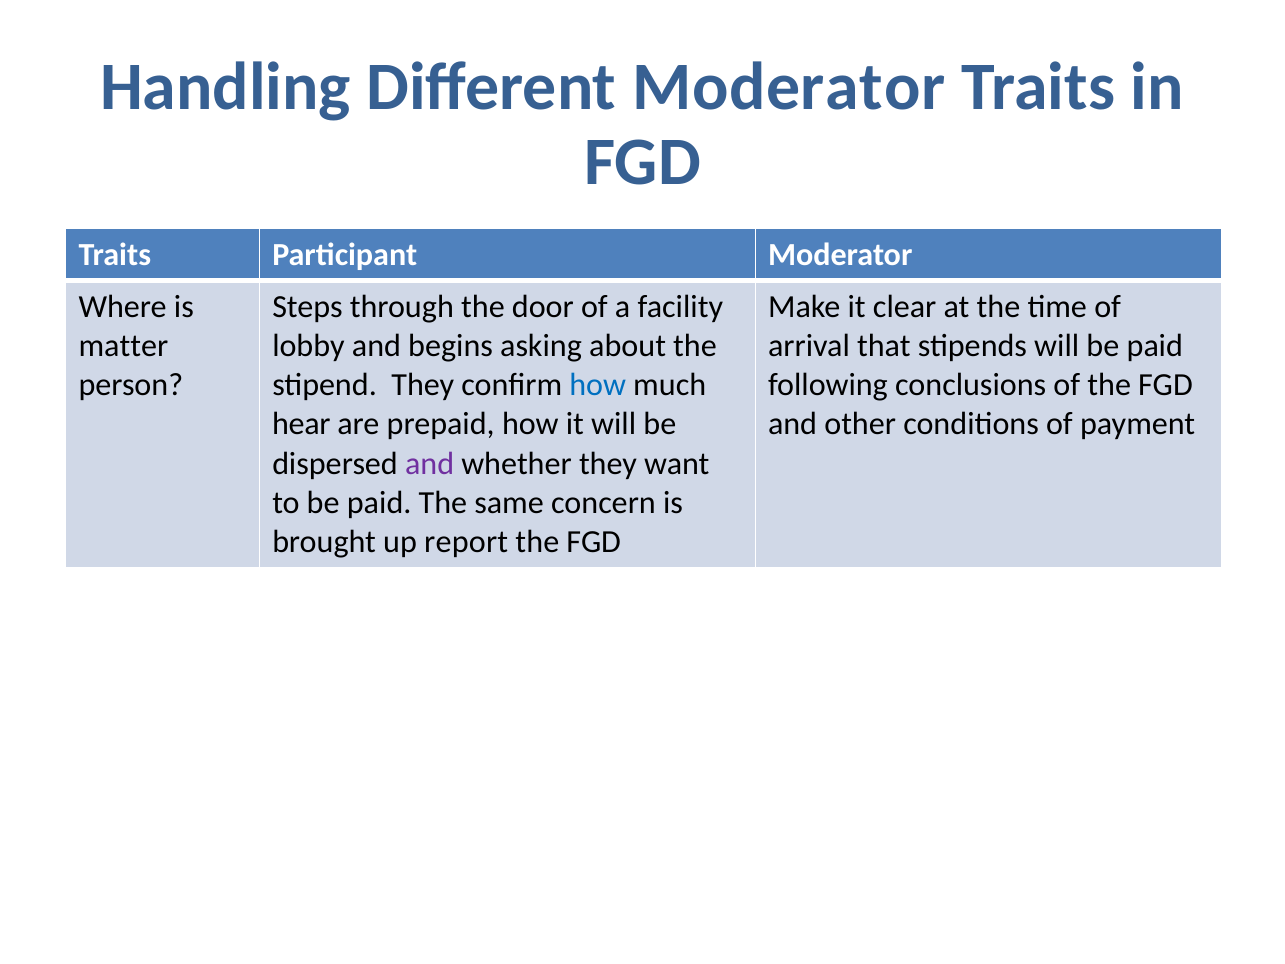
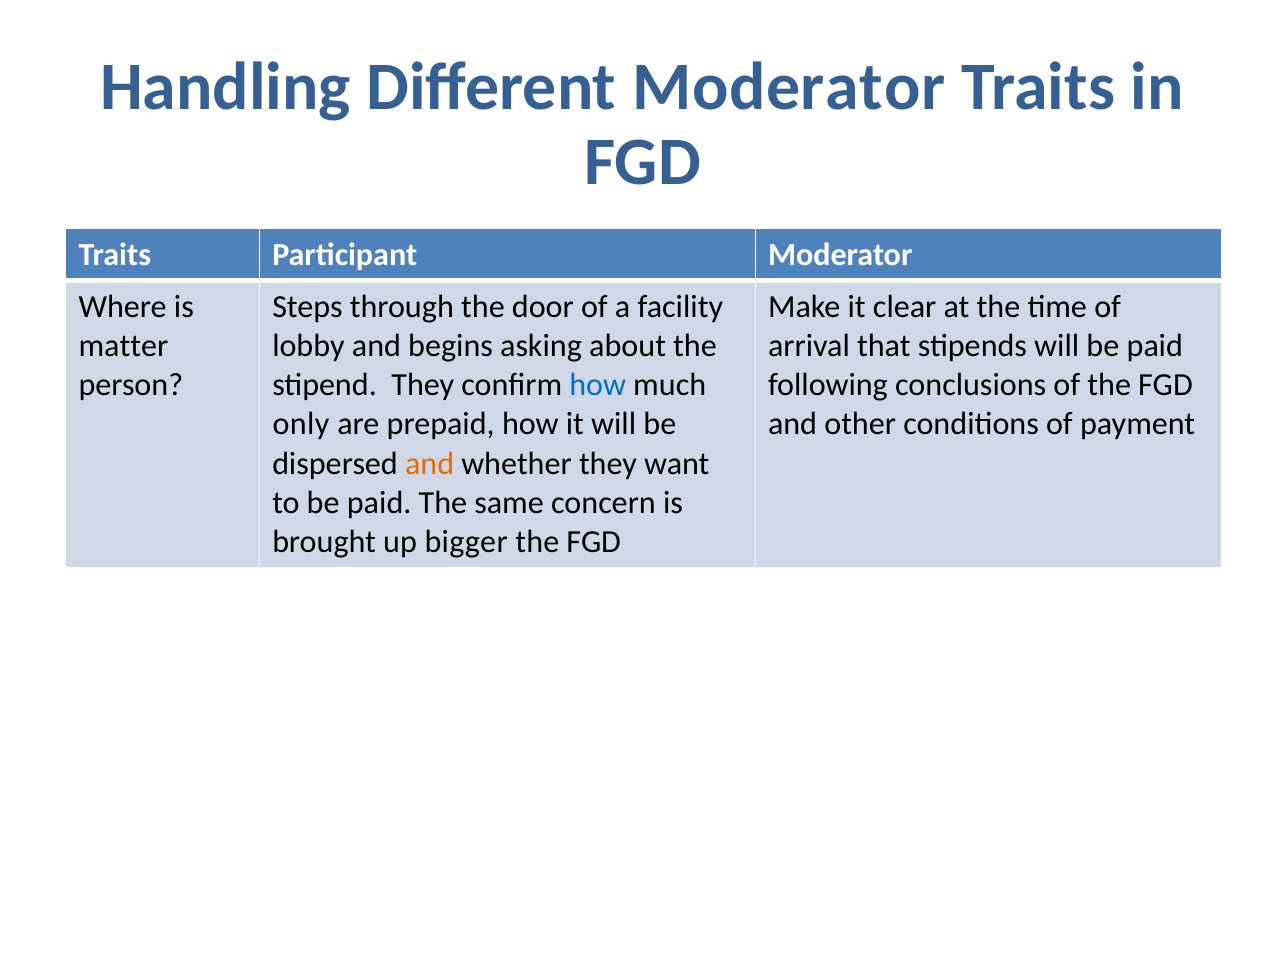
hear: hear -> only
and at (430, 463) colour: purple -> orange
report: report -> bigger
